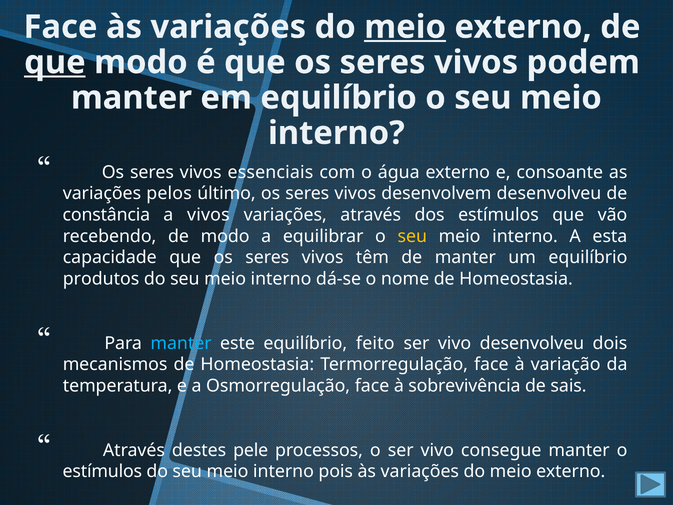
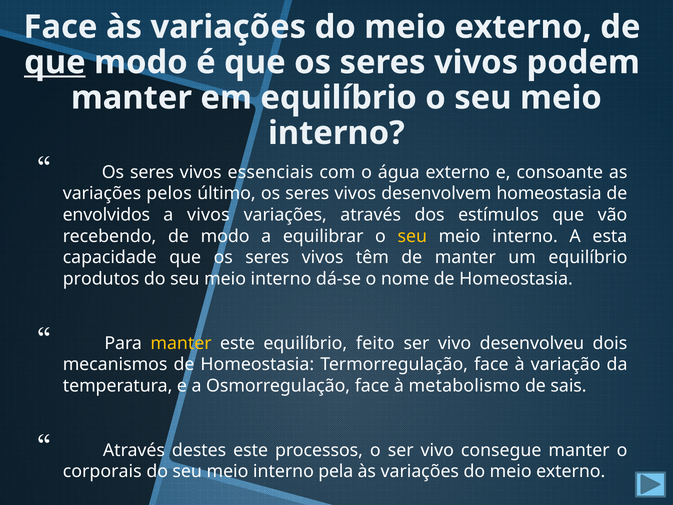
meio at (405, 27) underline: present -> none
desenvolvem desenvolveu: desenvolveu -> homeostasia
constância: constância -> envolvidos
manter at (181, 343) colour: light blue -> yellow
sobrevivência: sobrevivência -> metabolismo
destes pele: pele -> este
estímulos at (102, 471): estímulos -> corporais
pois: pois -> pela
